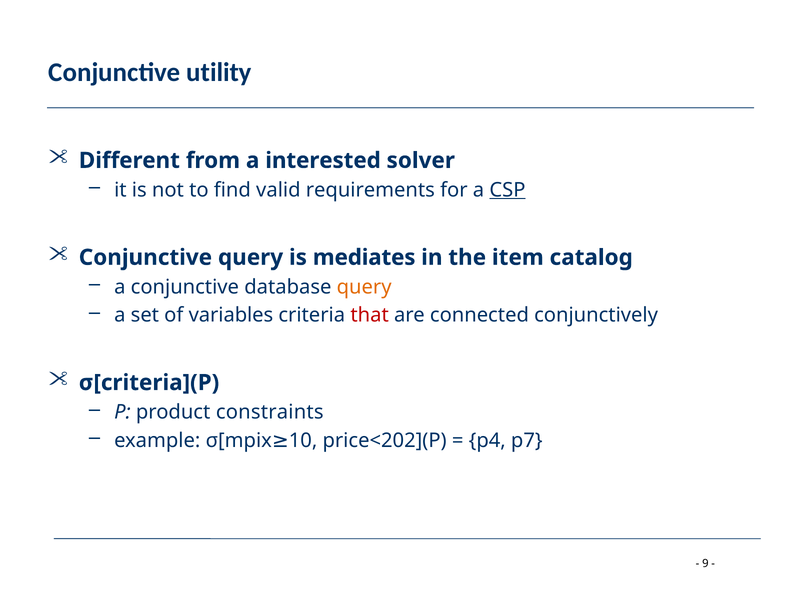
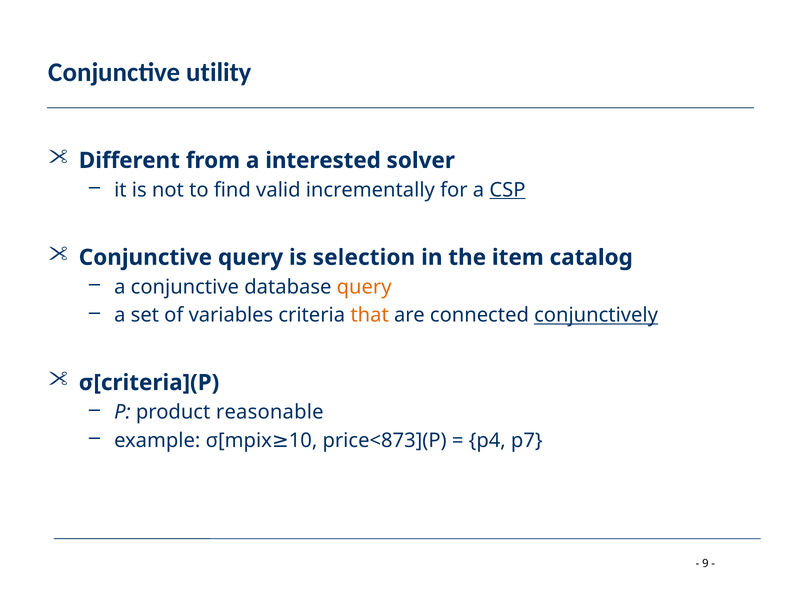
requirements: requirements -> incrementally
mediates: mediates -> selection
that colour: red -> orange
conjunctively underline: none -> present
constraints: constraints -> reasonable
price<202](P: price<202](P -> price<873](P
